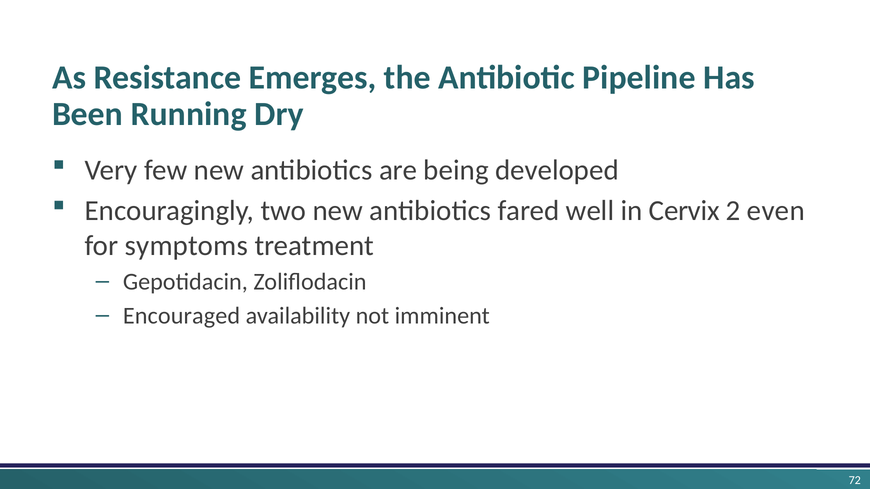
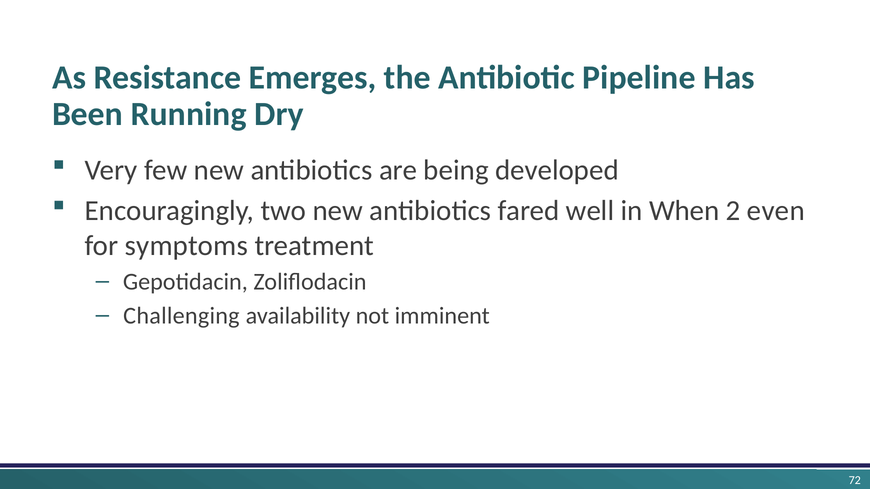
Cervix: Cervix -> When
Encouraged: Encouraged -> Challenging
